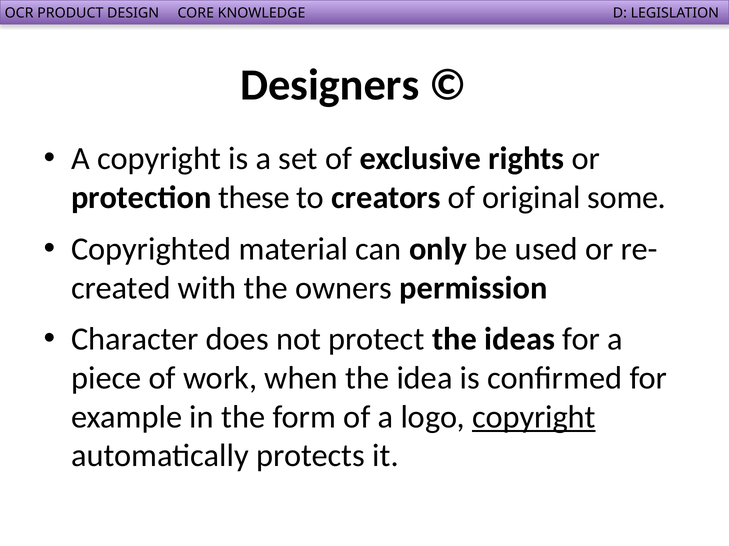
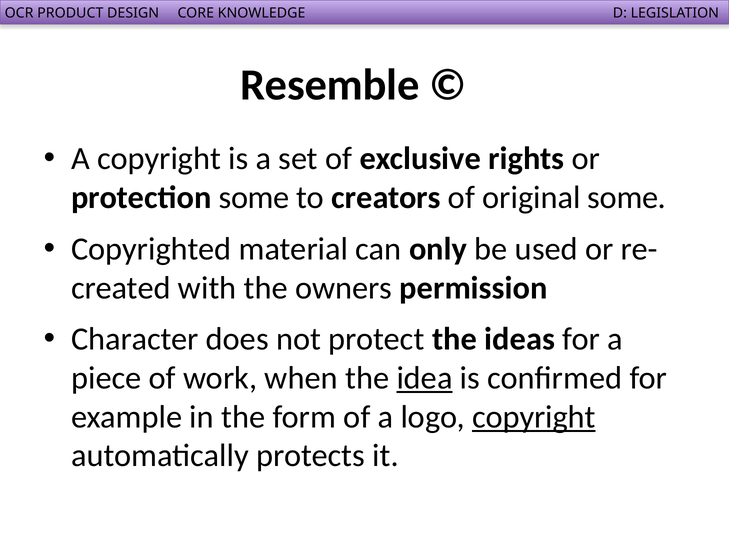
Designers: Designers -> Resemble
protection these: these -> some
idea underline: none -> present
